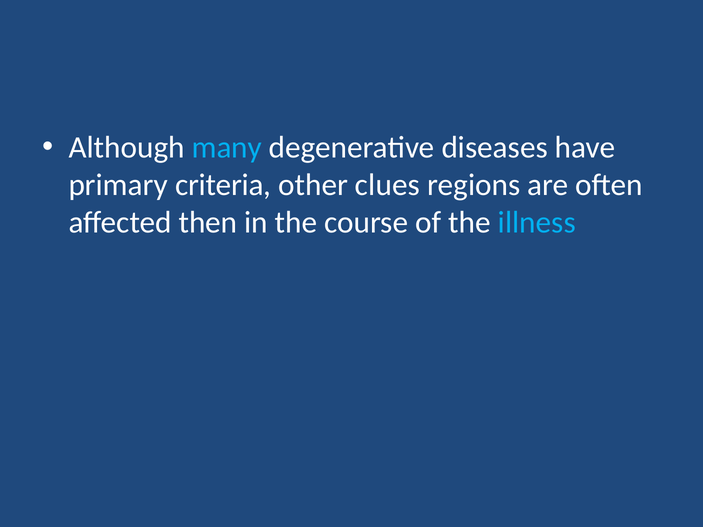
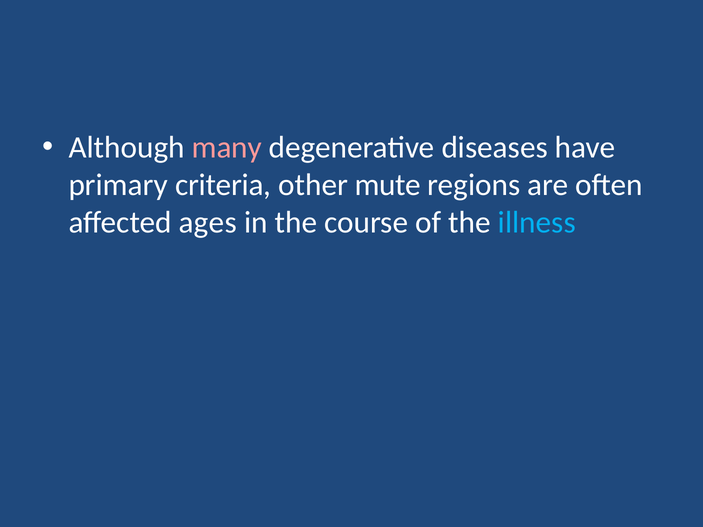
many colour: light blue -> pink
clues: clues -> mute
then: then -> ages
